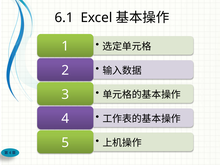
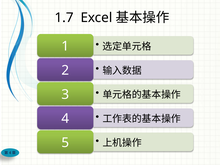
6.1: 6.1 -> 1.7
